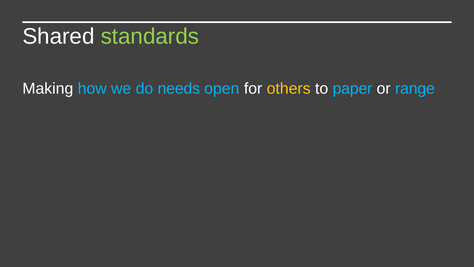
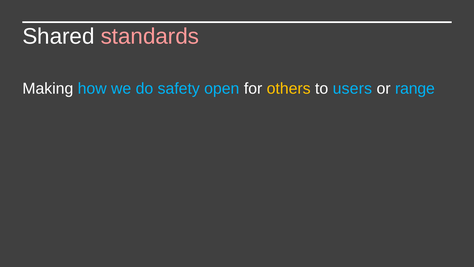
standards colour: light green -> pink
needs: needs -> safety
paper: paper -> users
